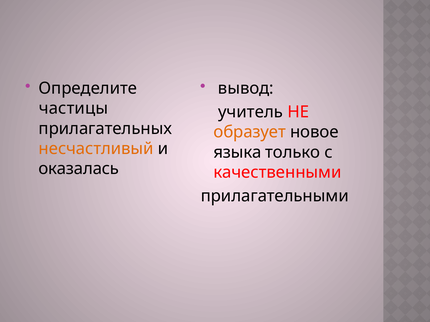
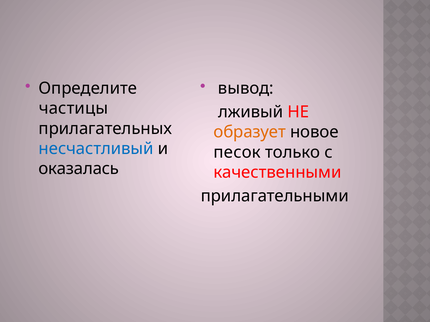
учитель: учитель -> лживый
несчастливый colour: orange -> blue
языка: языка -> песок
